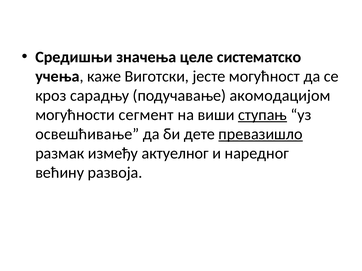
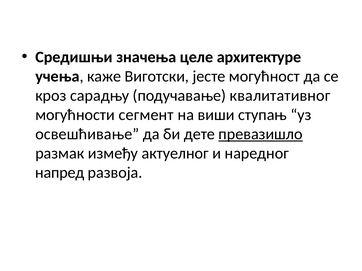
систематско: систематско -> архитектуре
акомодацијом: акомодацијом -> квалитативног
ступањ underline: present -> none
већину: већину -> напред
